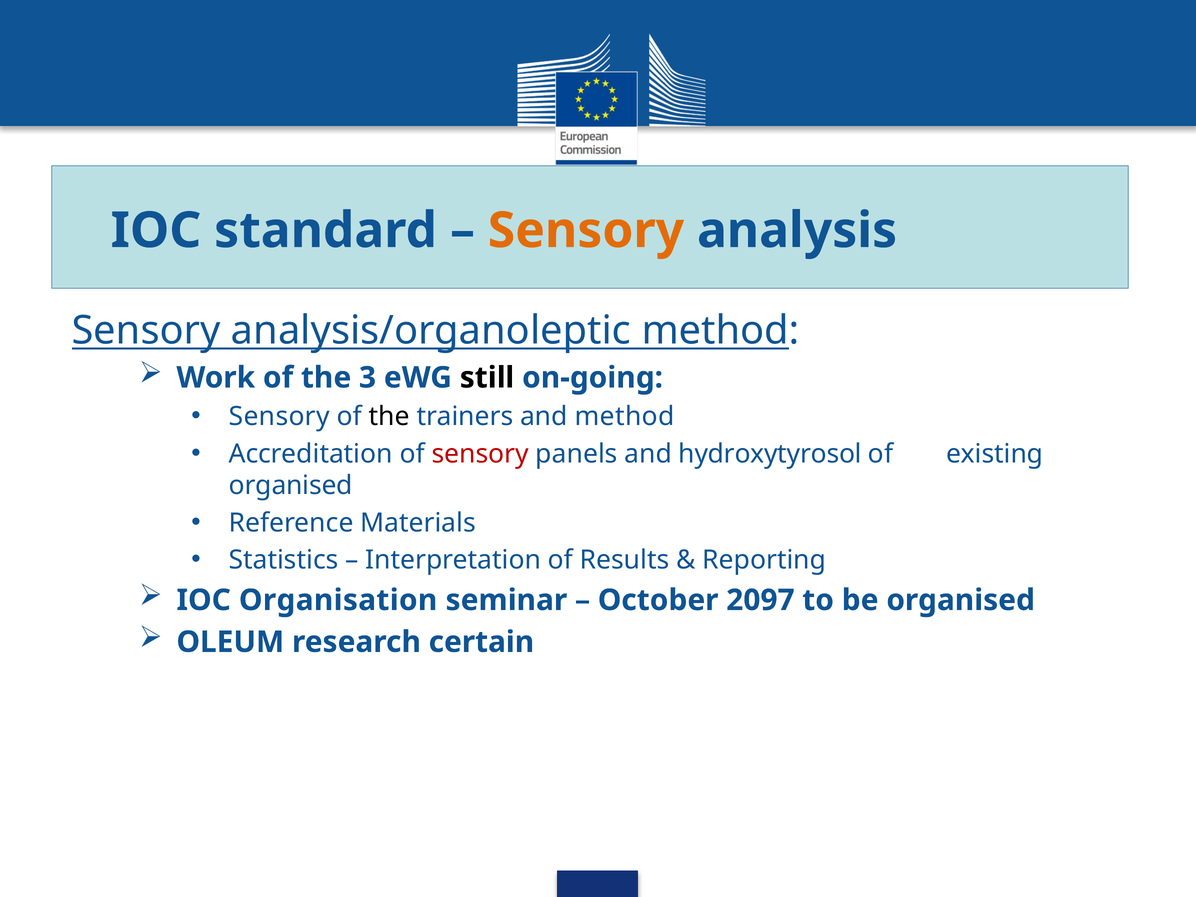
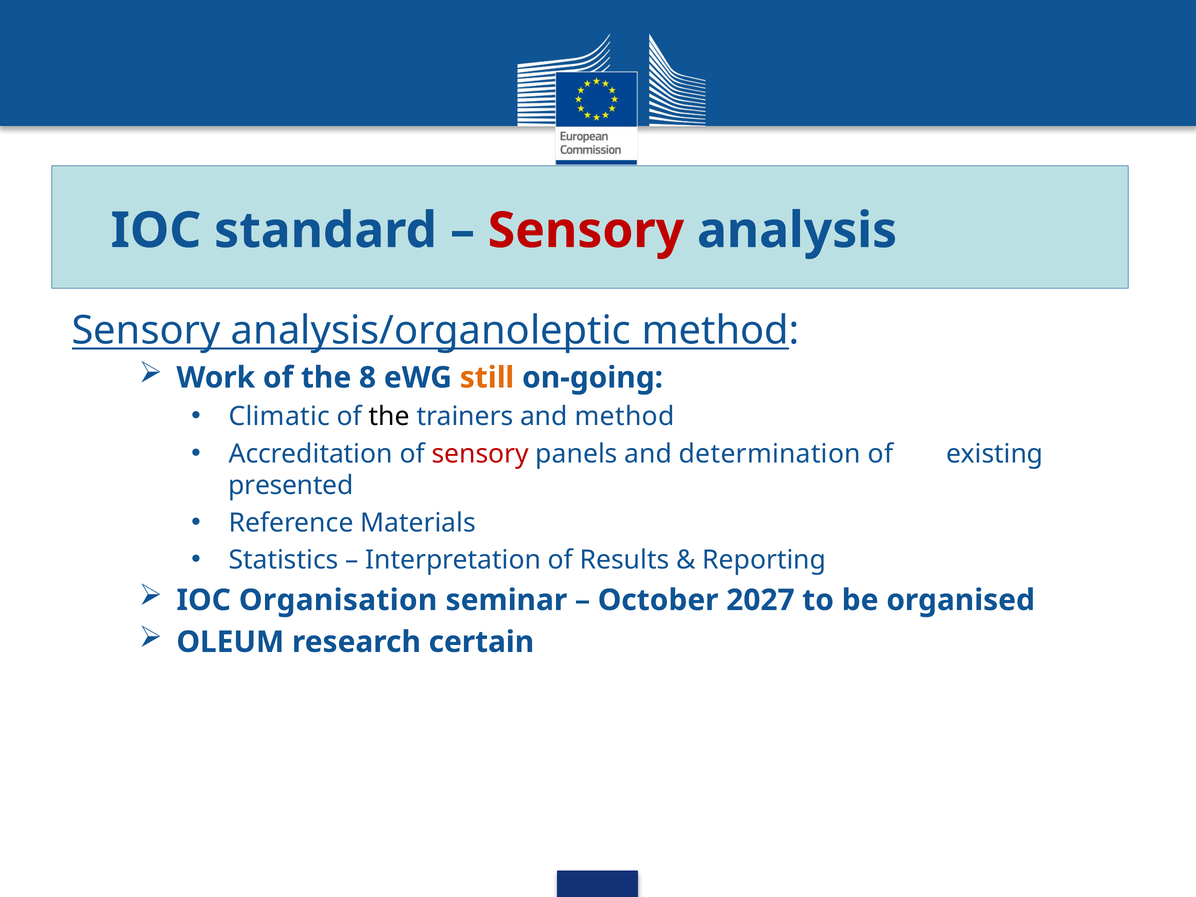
Sensory at (586, 231) colour: orange -> red
3: 3 -> 8
still colour: black -> orange
Sensory at (279, 417): Sensory -> Climatic
hydroxytyrosol: hydroxytyrosol -> determination
organised at (291, 486): organised -> presented
2097: 2097 -> 2027
